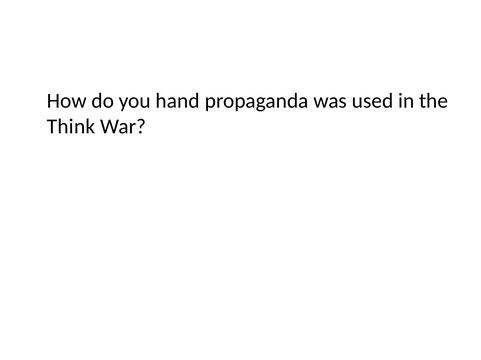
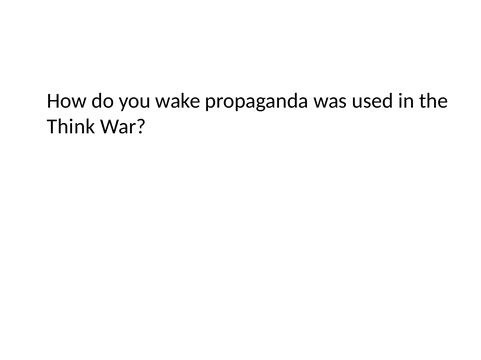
hand: hand -> wake
